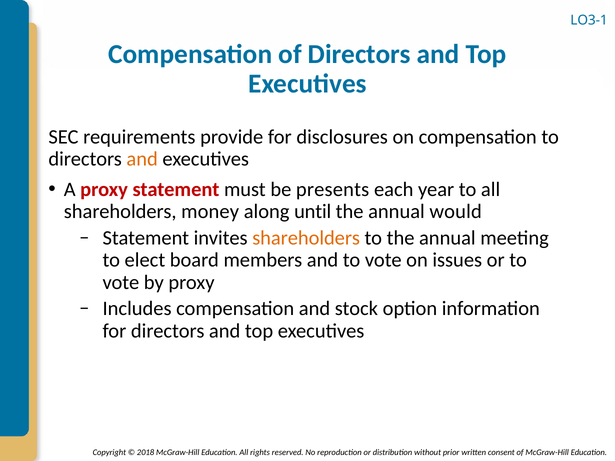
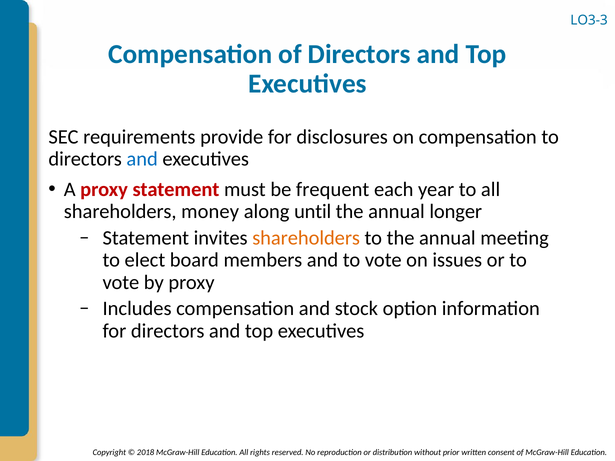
LO3-1: LO3-1 -> LO3-3
and at (142, 159) colour: orange -> blue
presents: presents -> frequent
would: would -> longer
